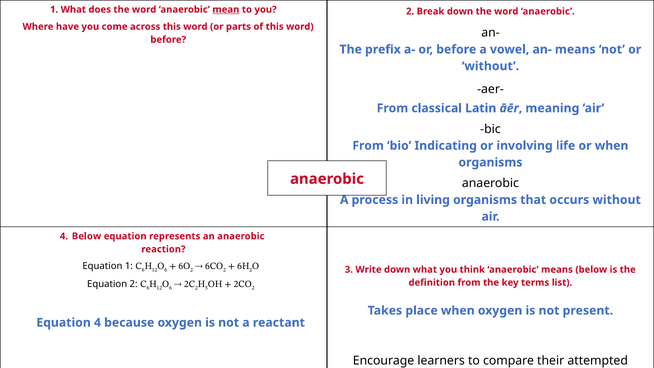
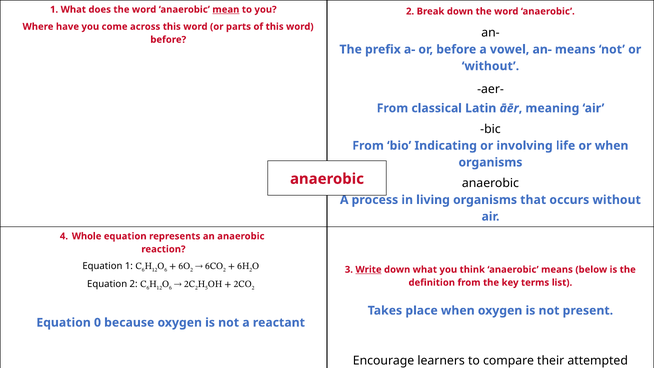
Below at (87, 236): Below -> Whole
Write underline: none -> present
Equation 4: 4 -> 0
